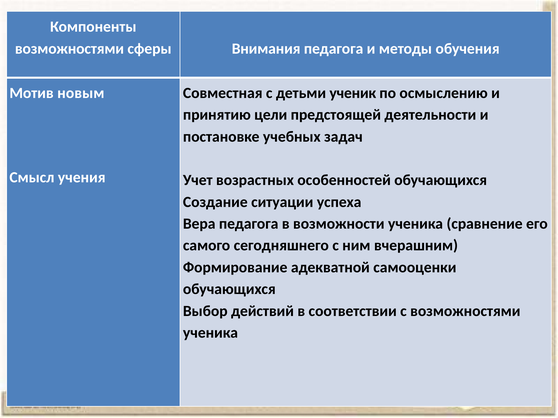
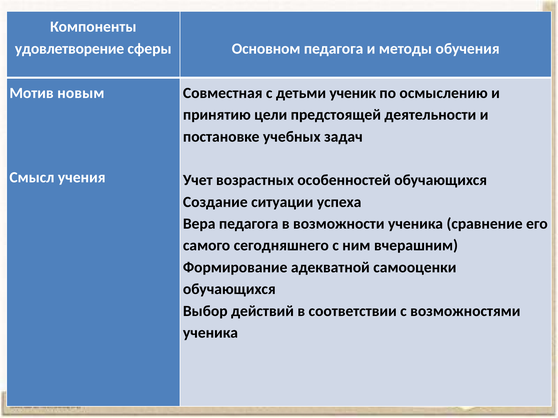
возможностями at (69, 49): возможностями -> удовлетворение
Внимания: Внимания -> Основном
